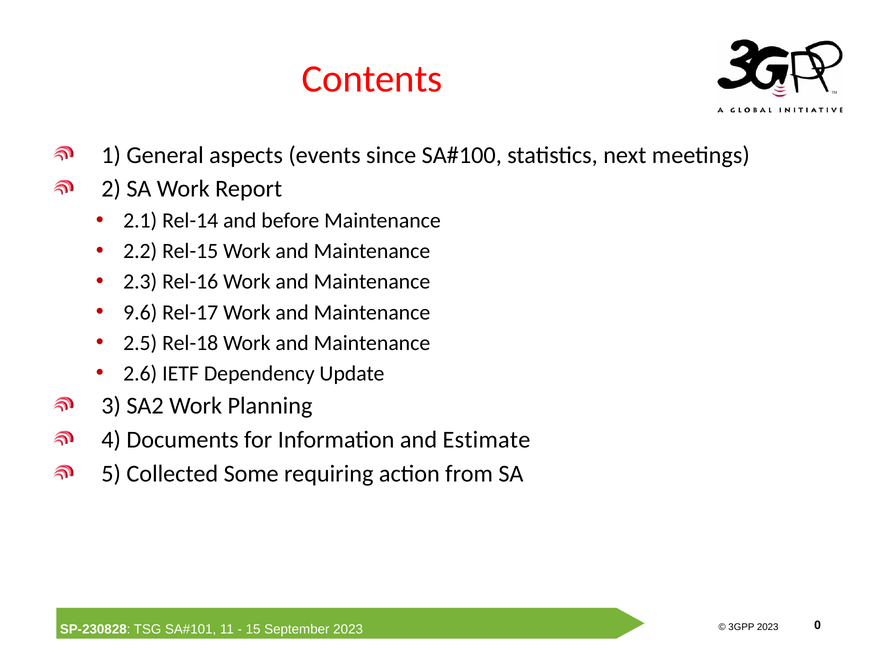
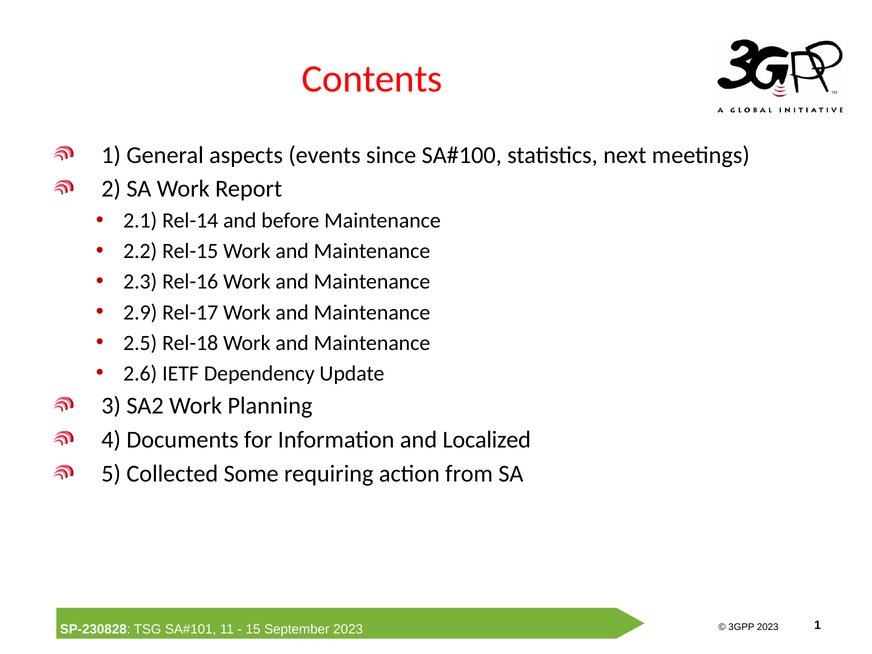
9.6: 9.6 -> 2.9
Estimate: Estimate -> Localized
0 at (818, 625): 0 -> 1
